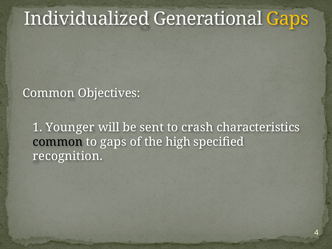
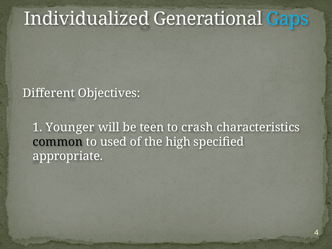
Gaps at (287, 19) colour: yellow -> light blue
Common at (49, 93): Common -> Different
sent: sent -> teen
to gaps: gaps -> used
recognition: recognition -> appropriate
